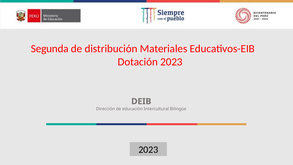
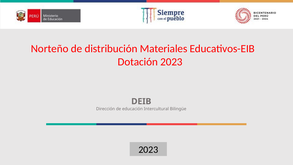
Segunda: Segunda -> Norteño
